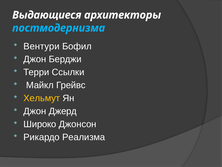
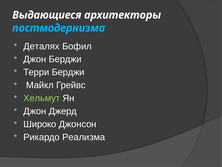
Вентури: Вентури -> Деталях
Терри Ссылки: Ссылки -> Берджи
Хельмут colour: yellow -> light green
